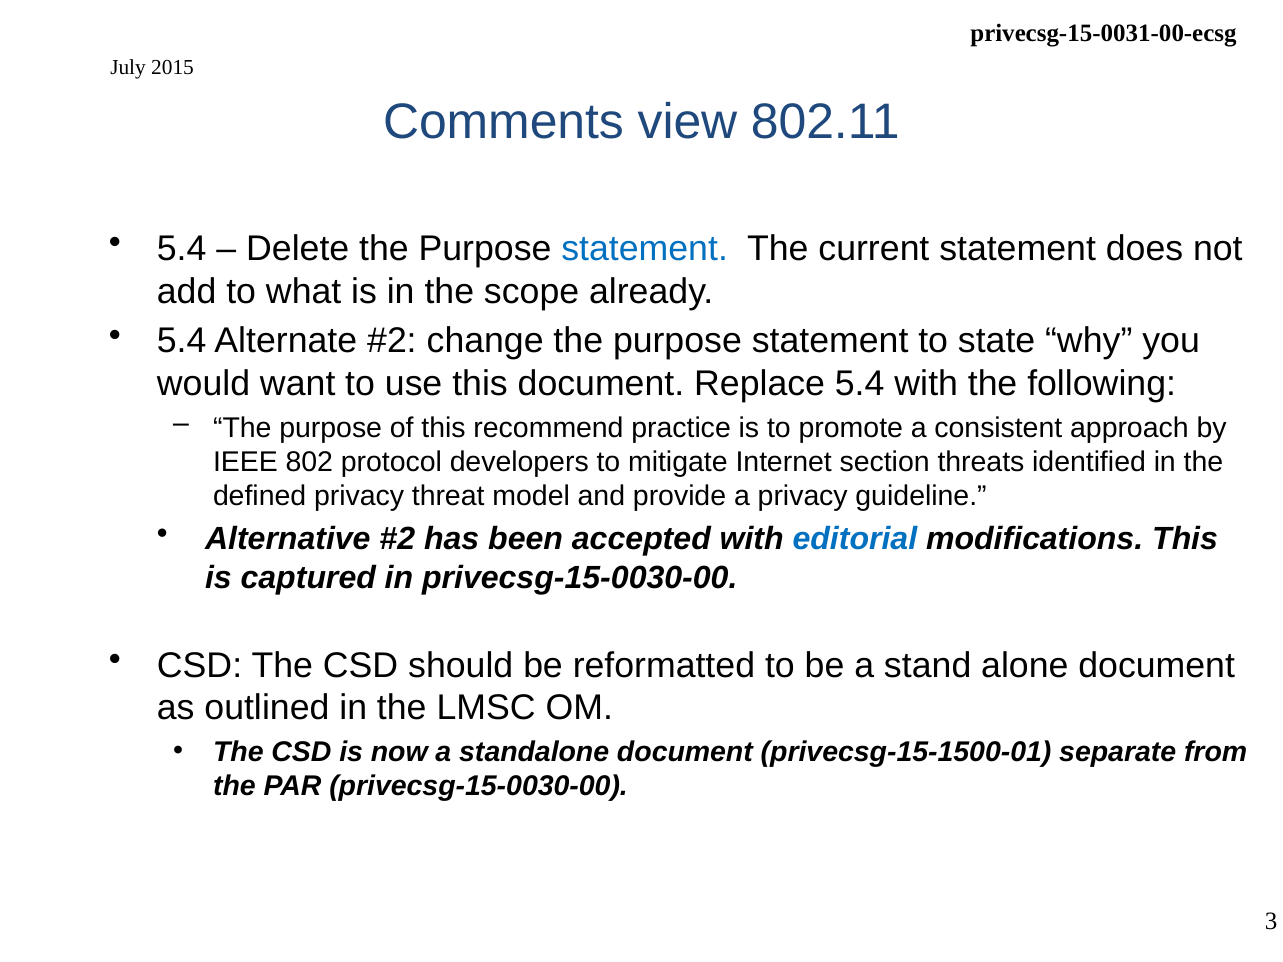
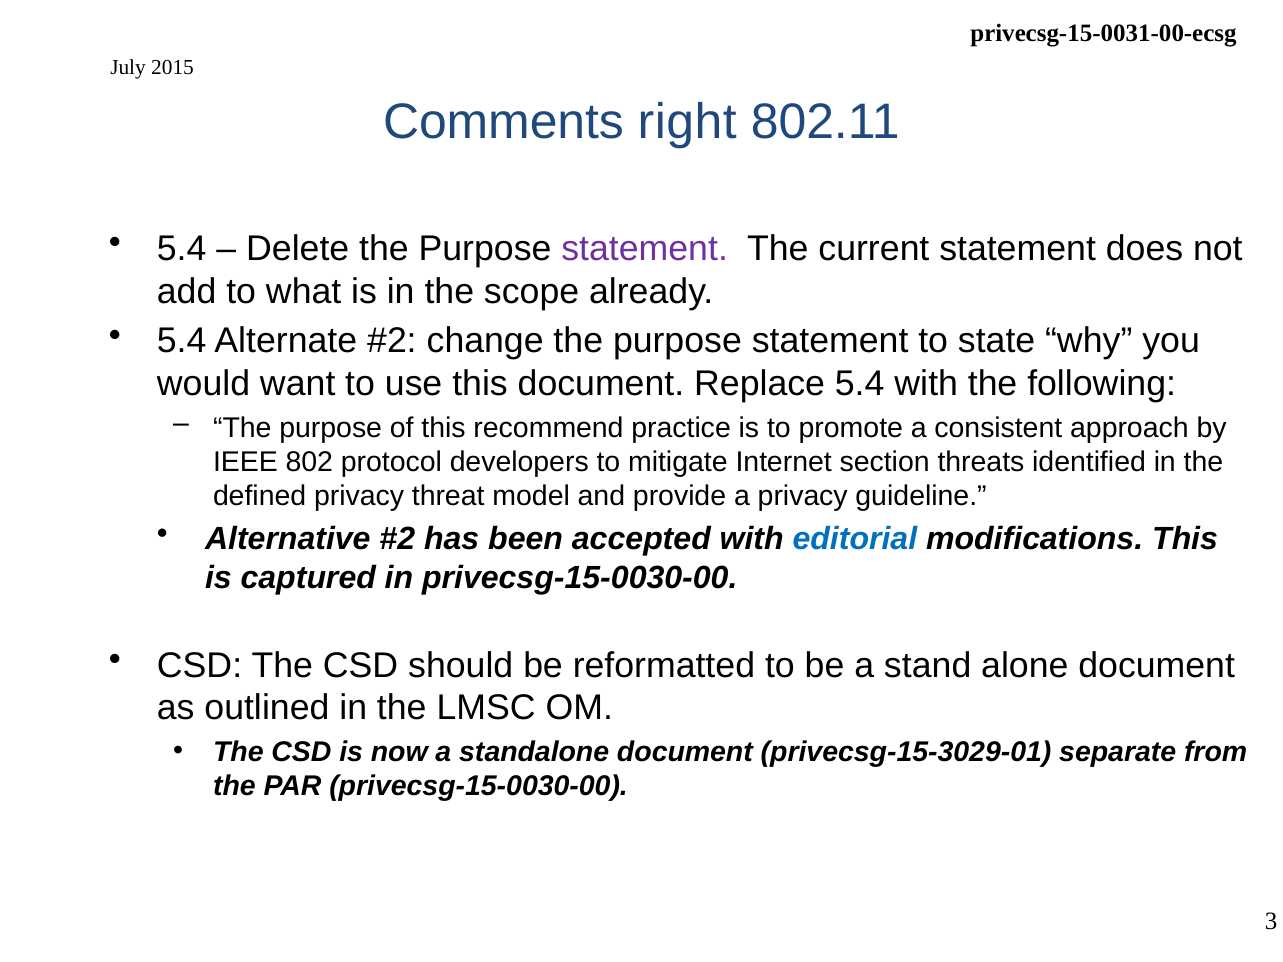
view: view -> right
statement at (645, 249) colour: blue -> purple
privecsg-15-1500-01: privecsg-15-1500-01 -> privecsg-15-3029-01
